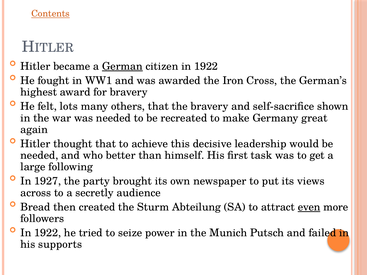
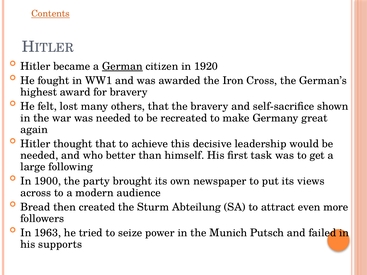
citizen in 1922: 1922 -> 1920
lots: lots -> lost
1927: 1927 -> 1900
secretly: secretly -> modern
even underline: present -> none
1922 at (48, 233): 1922 -> 1963
